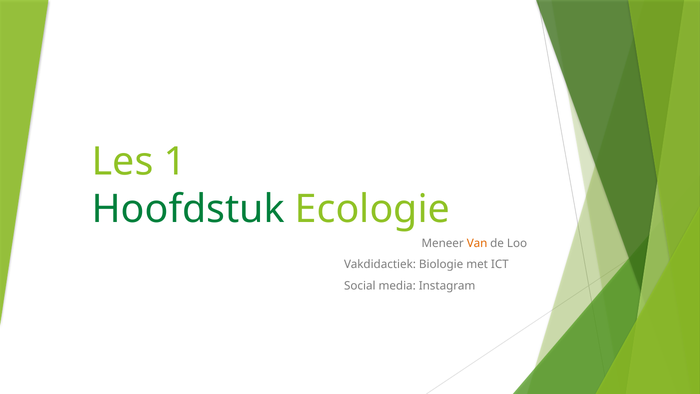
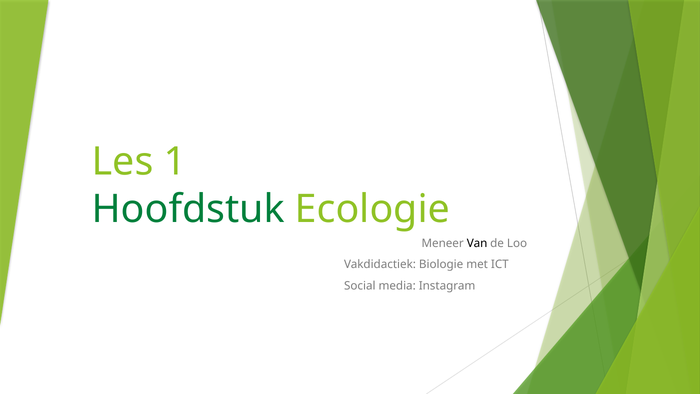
Van colour: orange -> black
